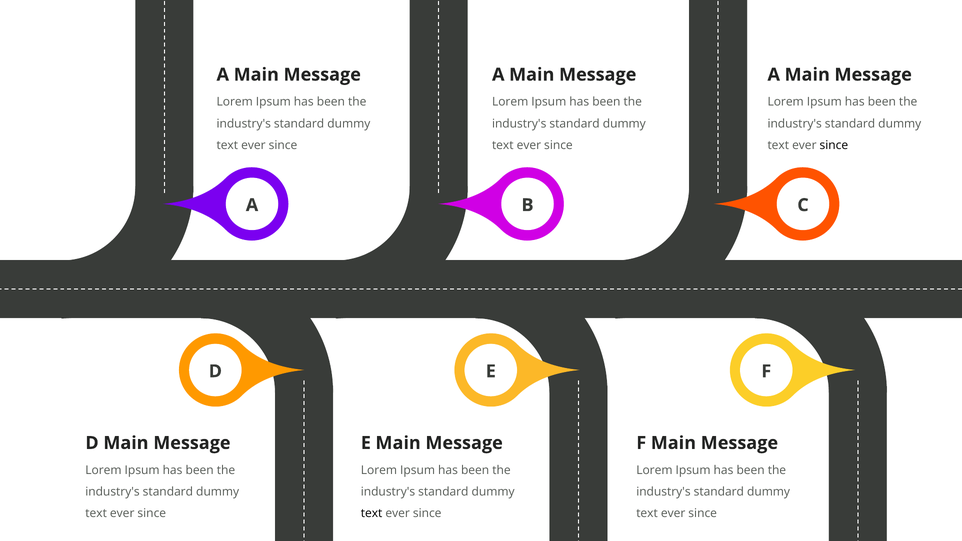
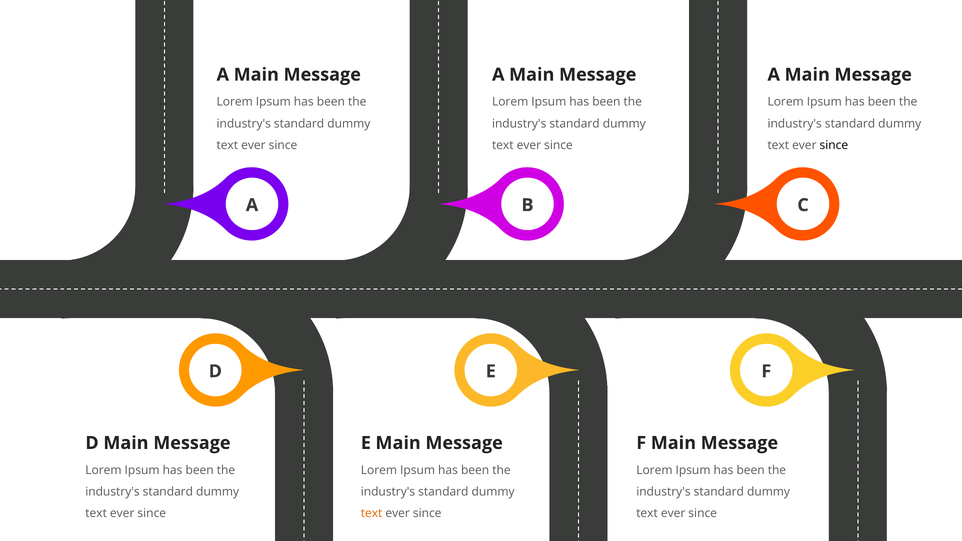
text at (372, 514) colour: black -> orange
